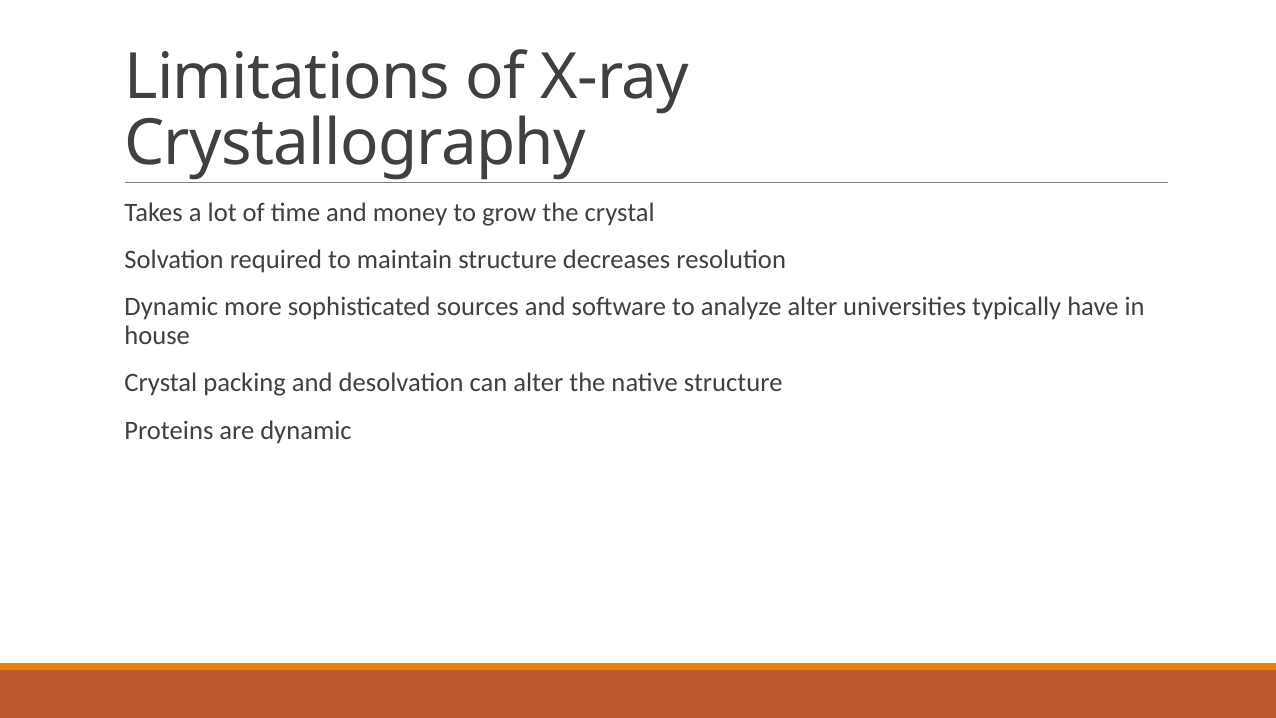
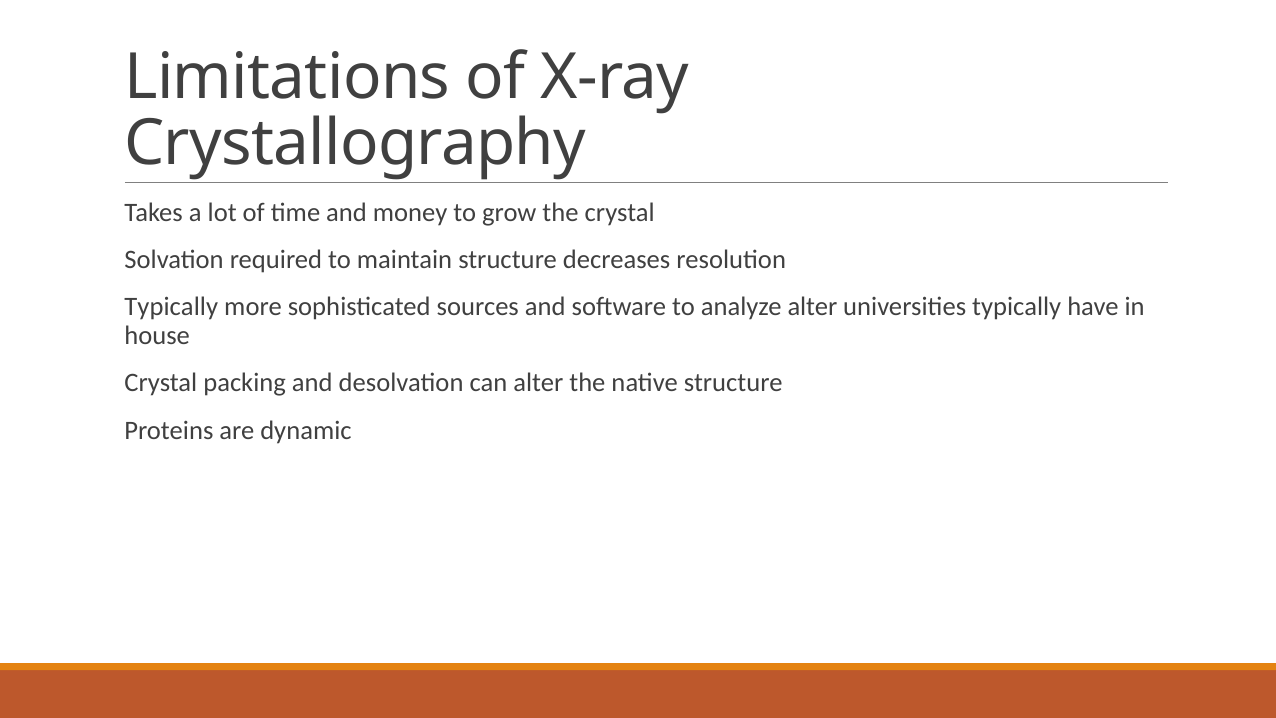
Dynamic at (171, 307): Dynamic -> Typically
